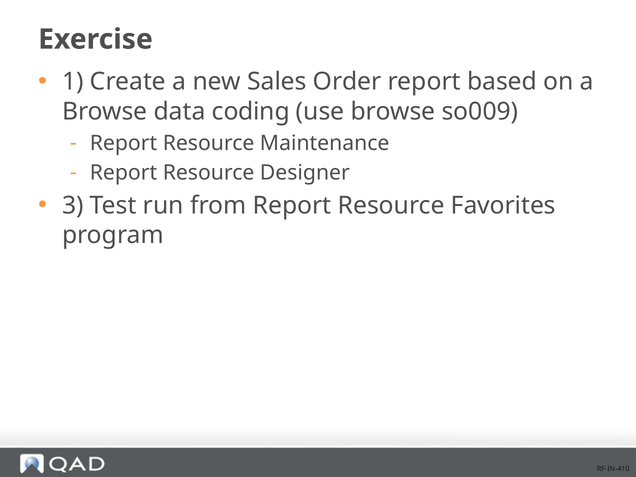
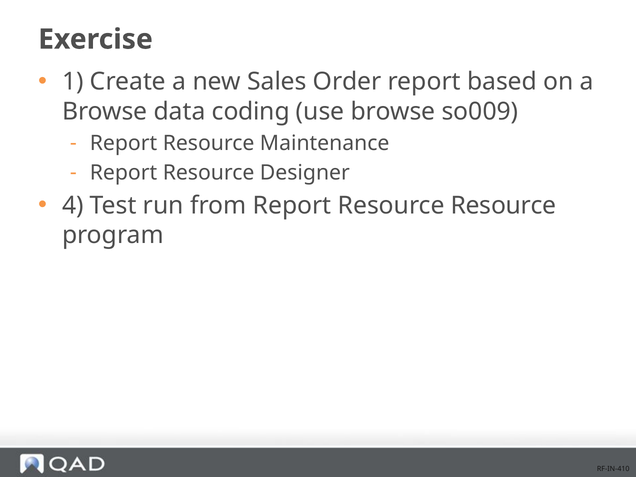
3: 3 -> 4
Resource Favorites: Favorites -> Resource
